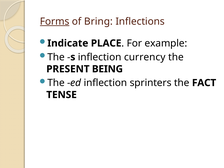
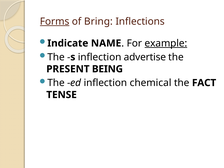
PLACE: PLACE -> NAME
example underline: none -> present
currency: currency -> advertise
sprinters: sprinters -> chemical
